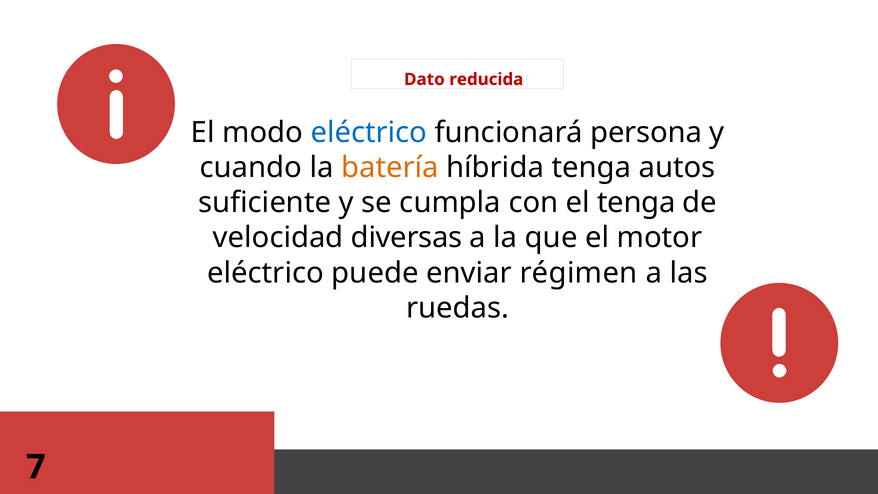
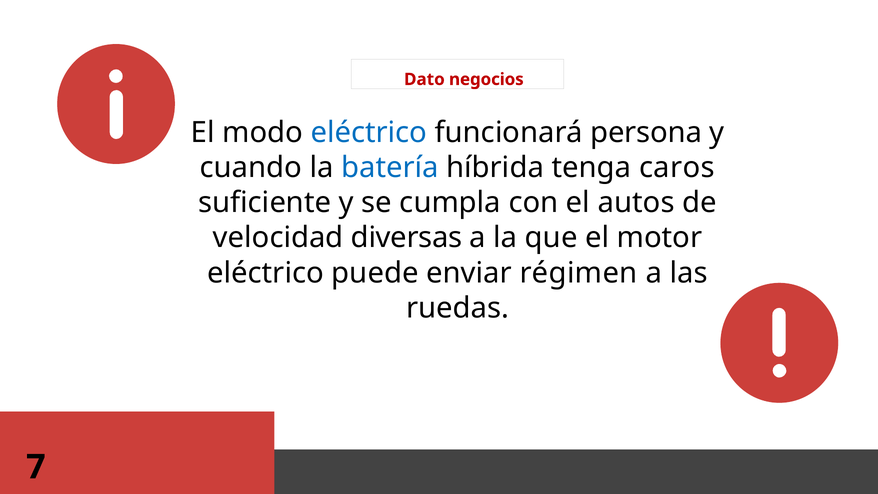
reducida: reducida -> negocios
batería colour: orange -> blue
autos: autos -> caros
el tenga: tenga -> autos
